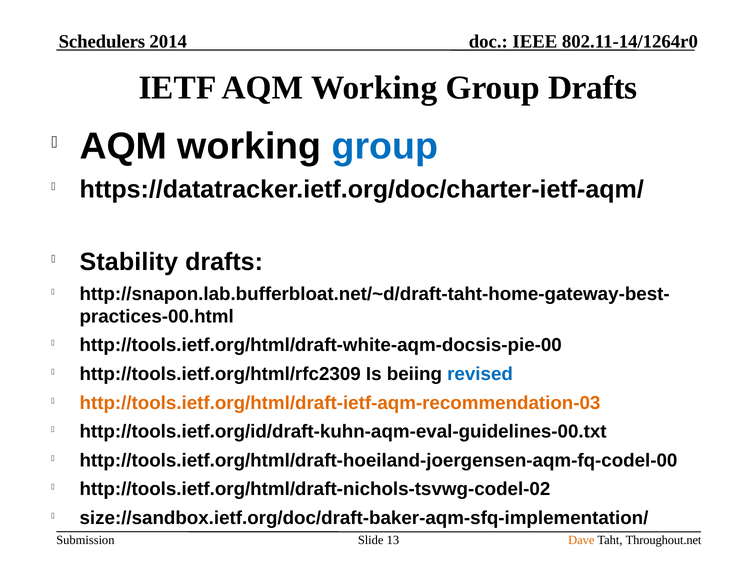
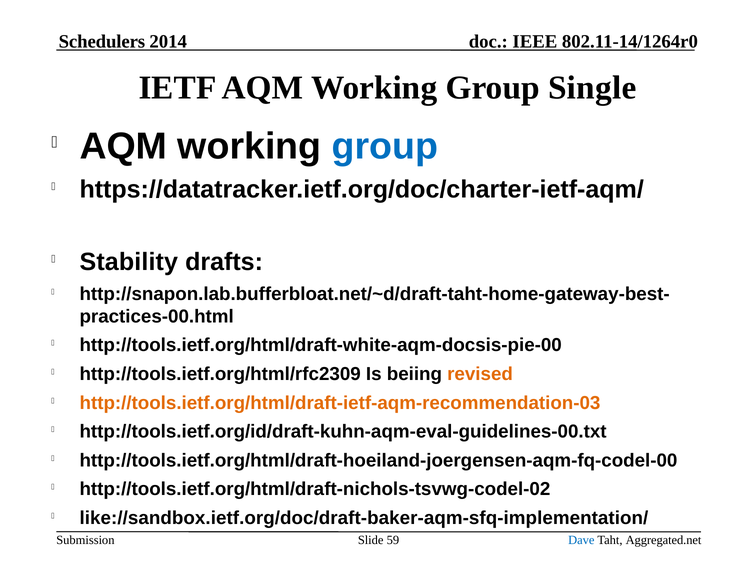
Group Drafts: Drafts -> Single
revised colour: blue -> orange
size://sandbox.ietf.org/doc/draft-baker-aqm-sfq-implementation/: size://sandbox.ietf.org/doc/draft-baker-aqm-sfq-implementation/ -> like://sandbox.ietf.org/doc/draft-baker-aqm-sfq-implementation/
13: 13 -> 59
Dave colour: orange -> blue
Throughout.net: Throughout.net -> Aggregated.net
